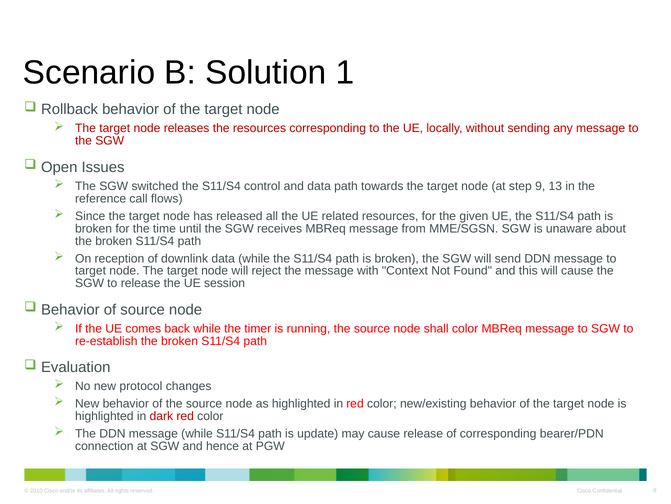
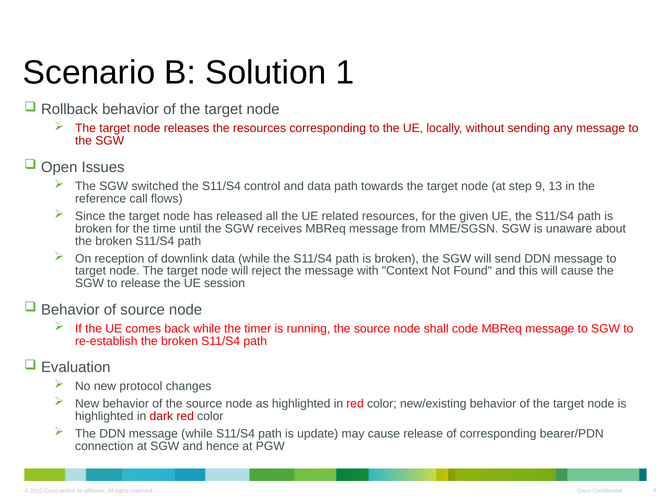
shall color: color -> code
